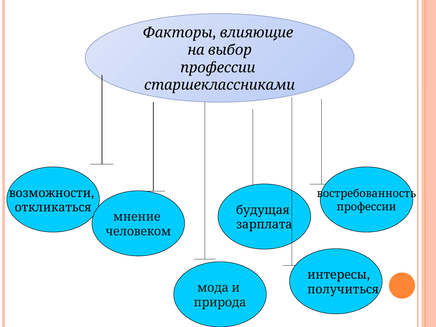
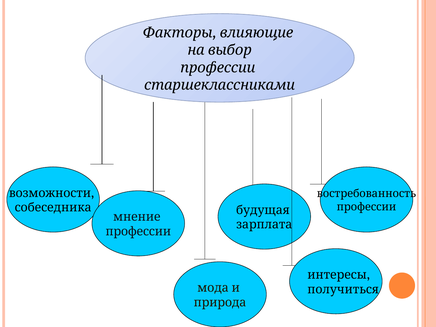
откликаться: откликаться -> собеседника
человеком at (138, 231): человеком -> профессии
